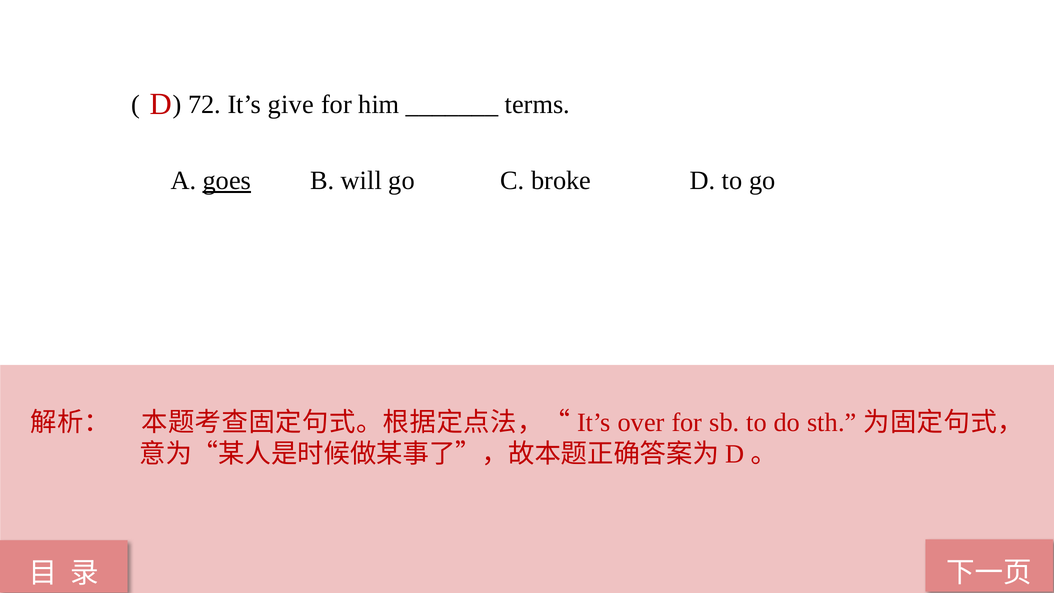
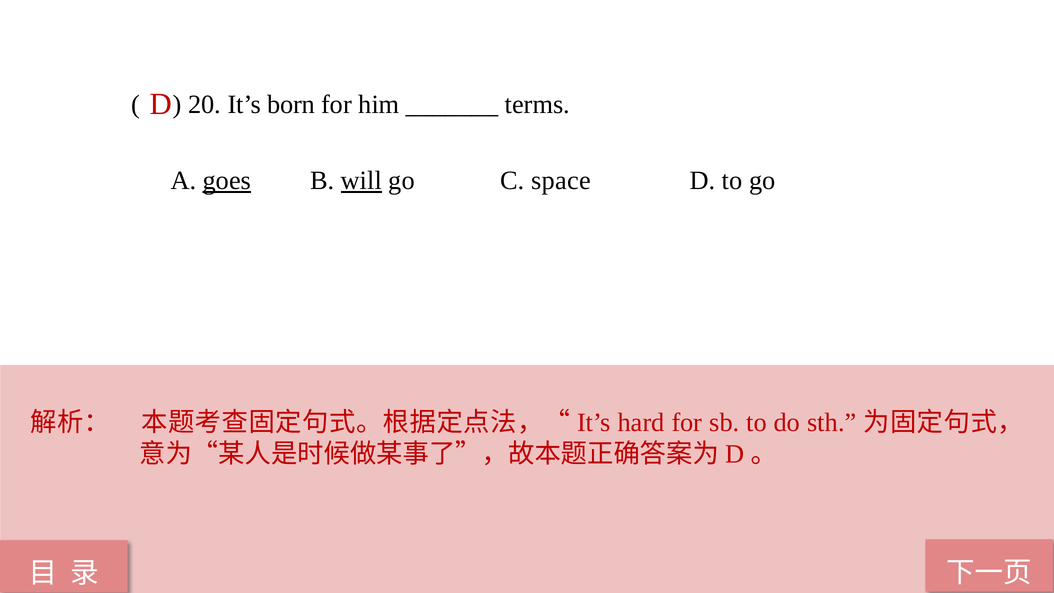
72: 72 -> 20
give: give -> born
will underline: none -> present
broke: broke -> space
over: over -> hard
